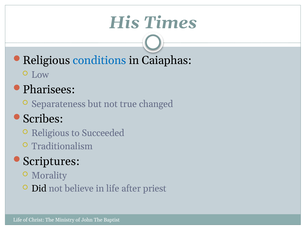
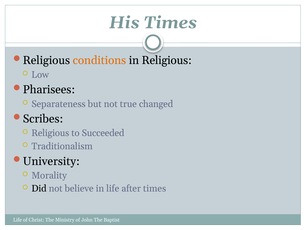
conditions colour: blue -> orange
in Caiaphas: Caiaphas -> Religious
Scriptures: Scriptures -> University
after priest: priest -> times
